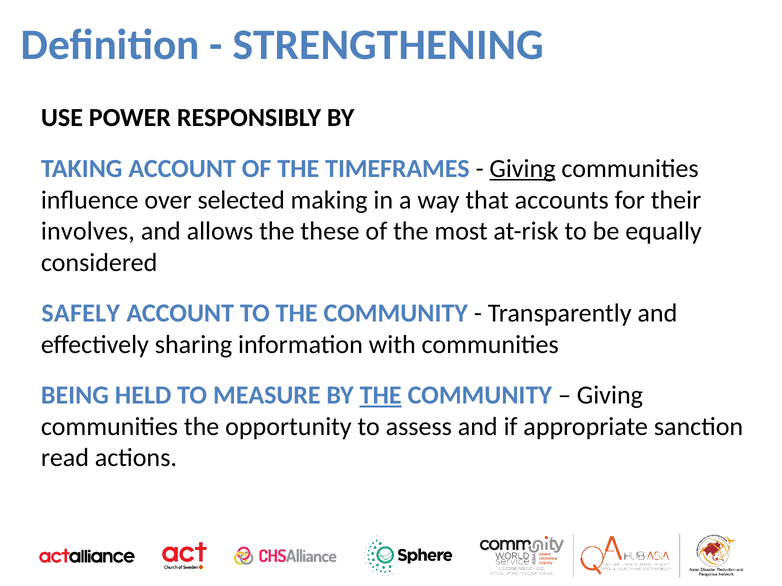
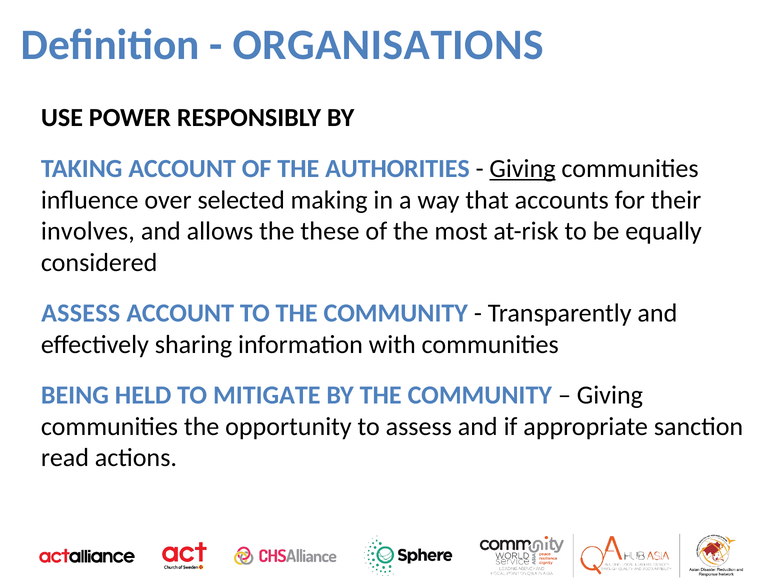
STRENGTHENING: STRENGTHENING -> ORGANISATIONS
TIMEFRAMES: TIMEFRAMES -> AUTHORITIES
SAFELY at (81, 313): SAFELY -> ASSESS
MEASURE: MEASURE -> MITIGATE
THE at (381, 396) underline: present -> none
